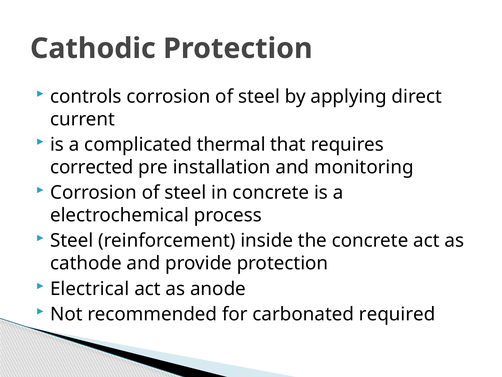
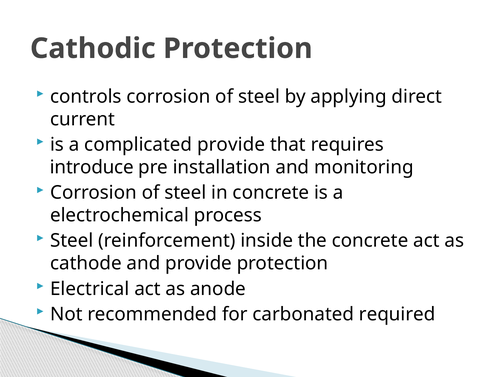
complicated thermal: thermal -> provide
corrected: corrected -> introduce
